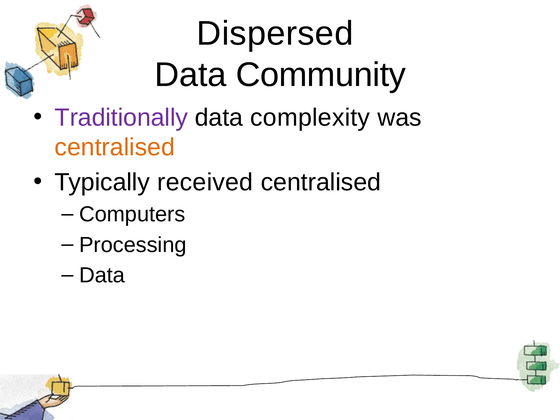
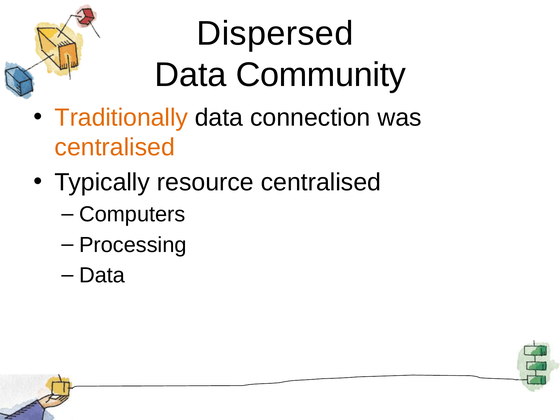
Traditionally colour: purple -> orange
complexity: complexity -> connection
received: received -> resource
